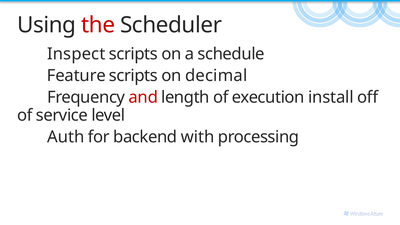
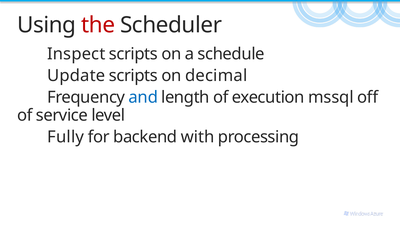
Feature: Feature -> Update
and colour: red -> blue
install: install -> mssql
Auth: Auth -> Fully
